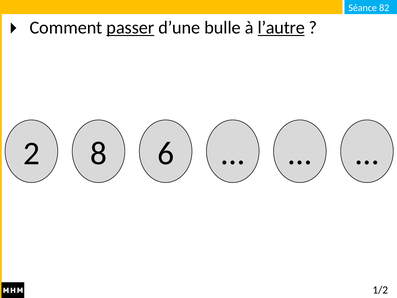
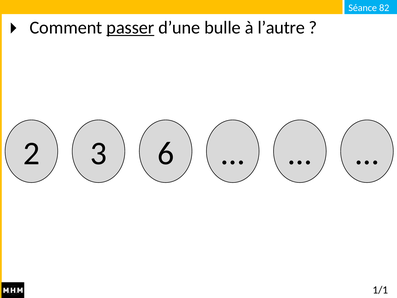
l’autre underline: present -> none
8: 8 -> 3
1/2: 1/2 -> 1/1
